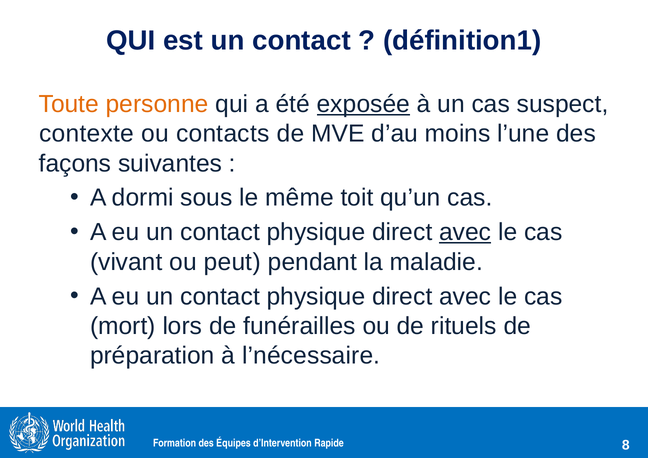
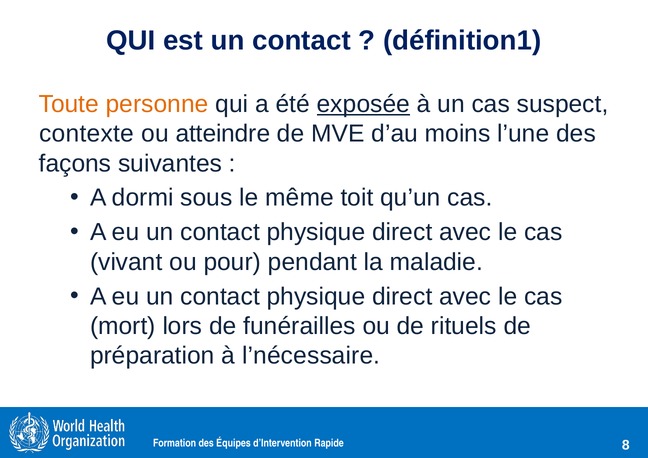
contacts: contacts -> atteindre
avec at (465, 232) underline: present -> none
peut: peut -> pour
